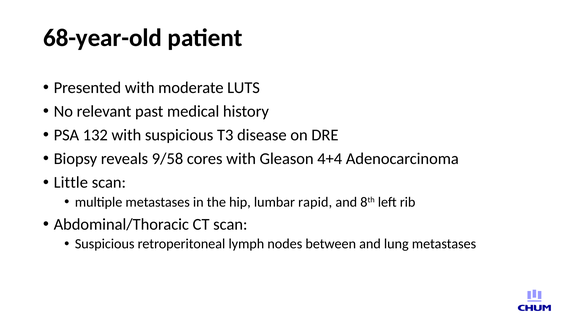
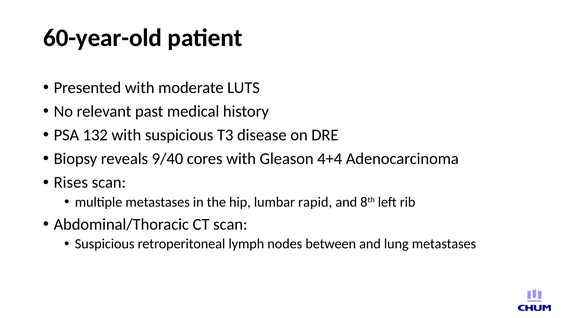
68-year-old: 68-year-old -> 60-year-old
9/58: 9/58 -> 9/40
Little: Little -> Rises
